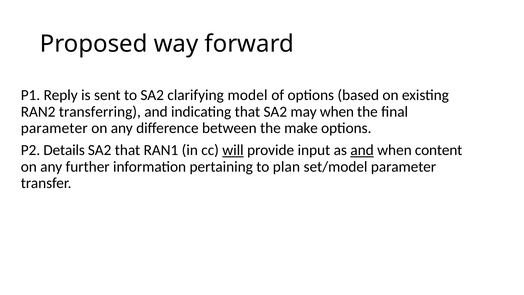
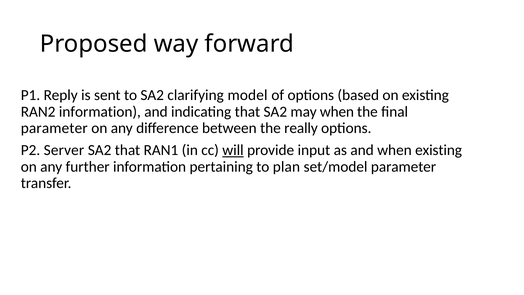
RAN2 transferring: transferring -> information
make: make -> really
Details: Details -> Server
and at (362, 150) underline: present -> none
when content: content -> existing
